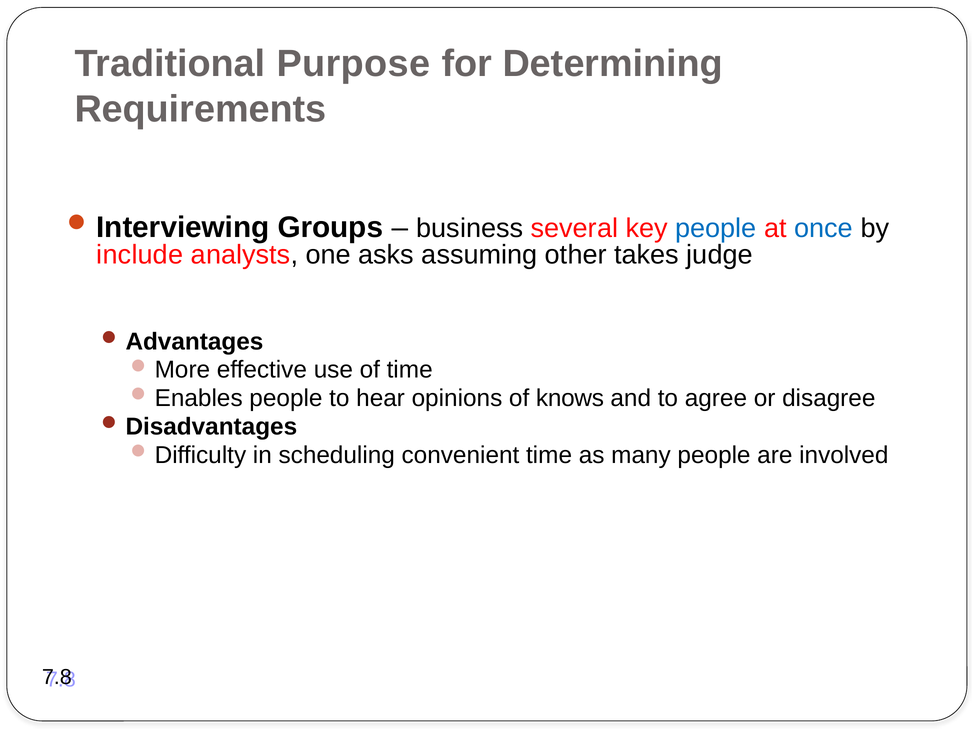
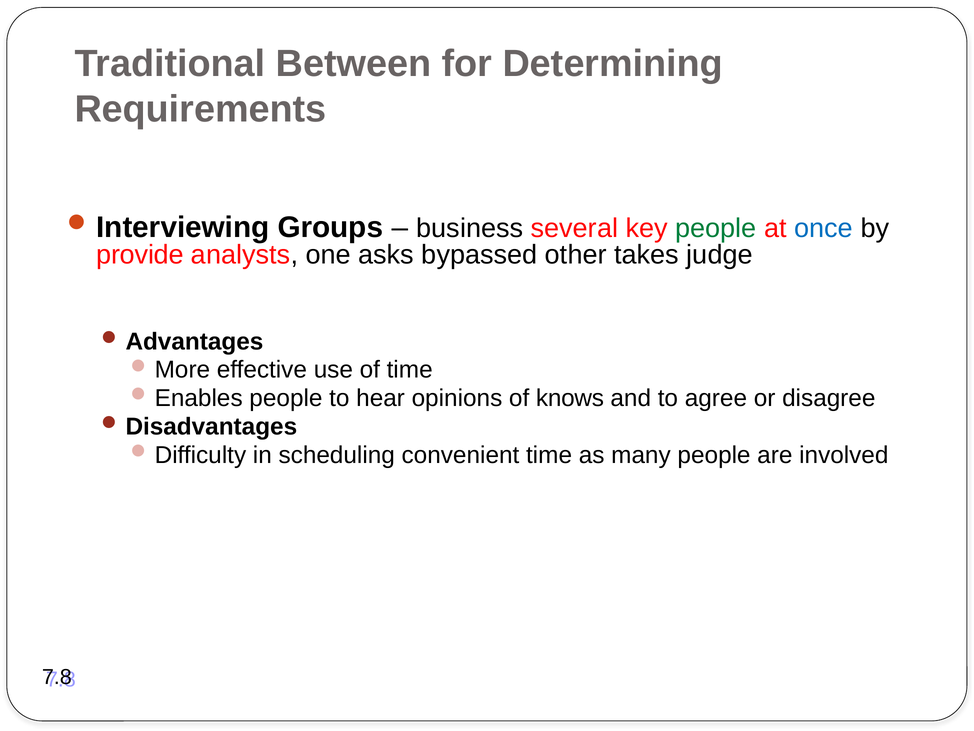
Purpose: Purpose -> Between
people at (716, 228) colour: blue -> green
include: include -> provide
assuming: assuming -> bypassed
